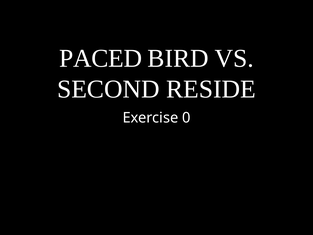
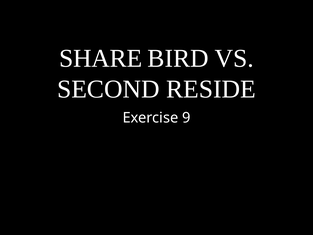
PACED: PACED -> SHARE
0: 0 -> 9
